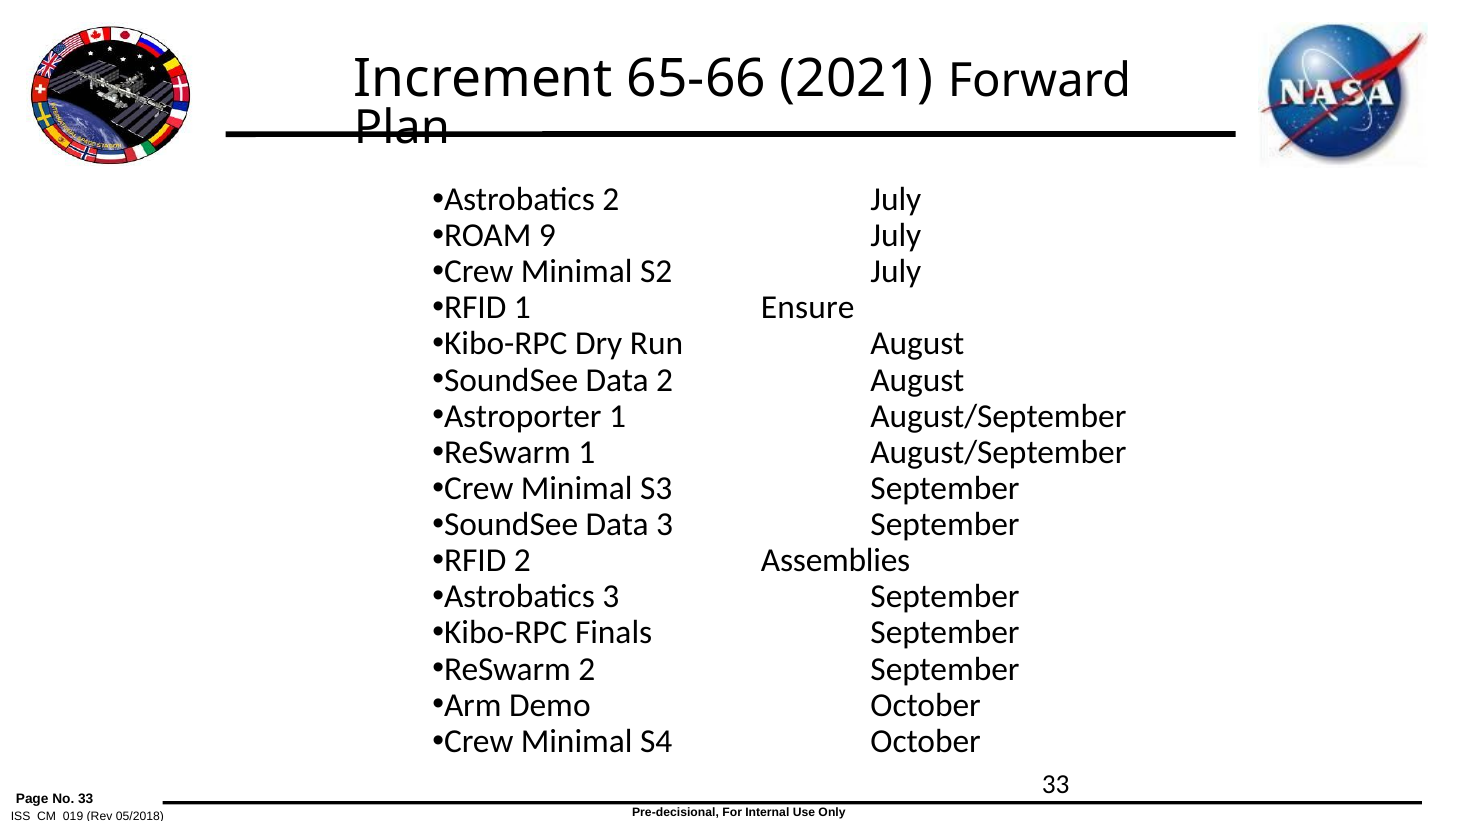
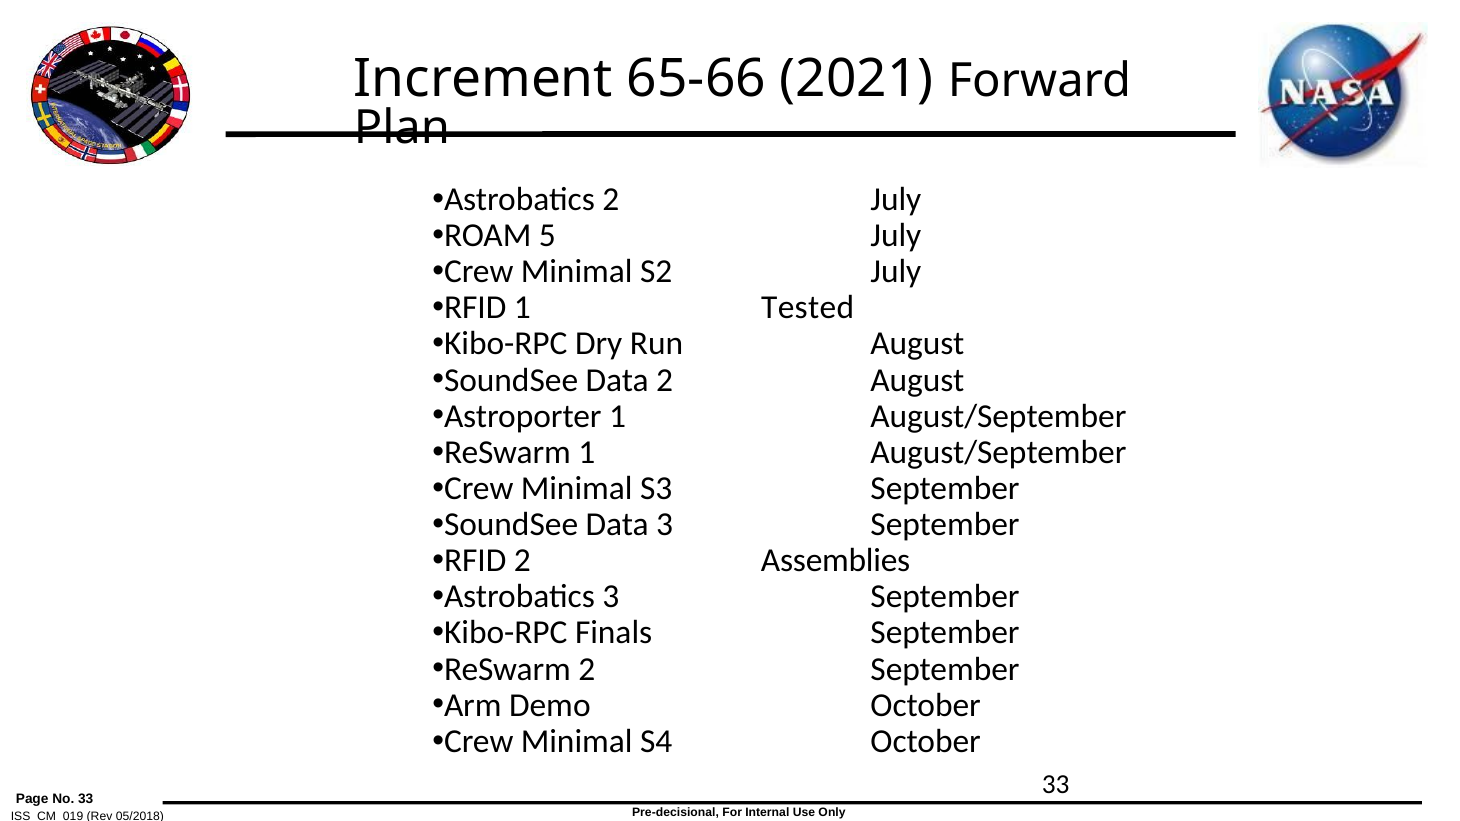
9: 9 -> 5
Ensure: Ensure -> Tested
